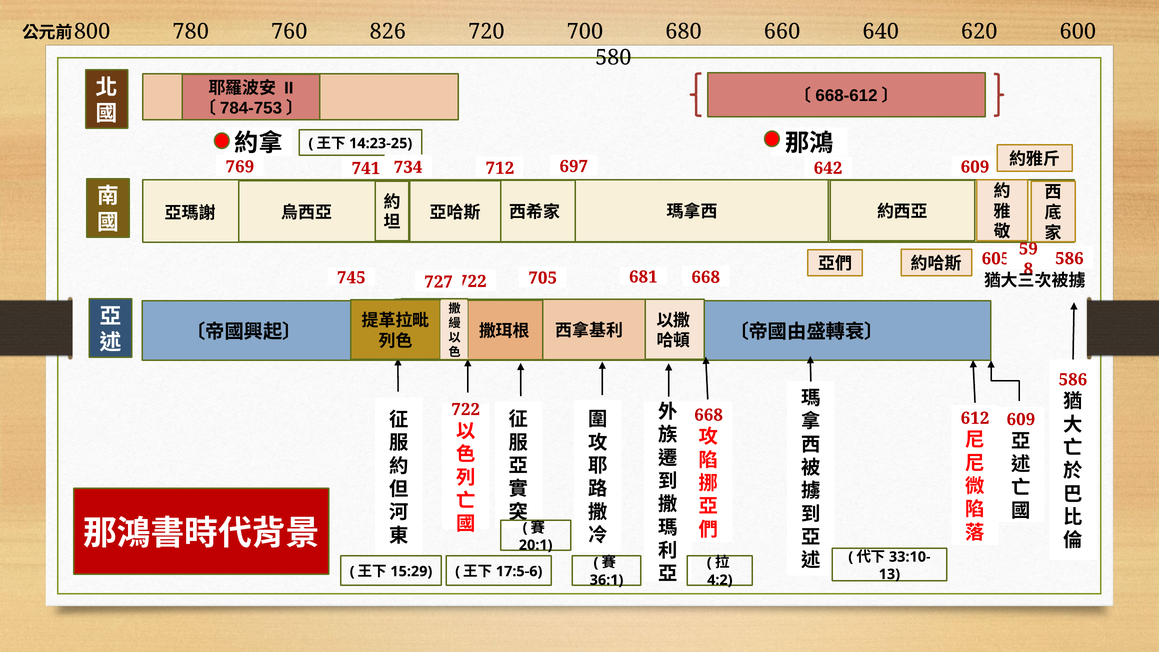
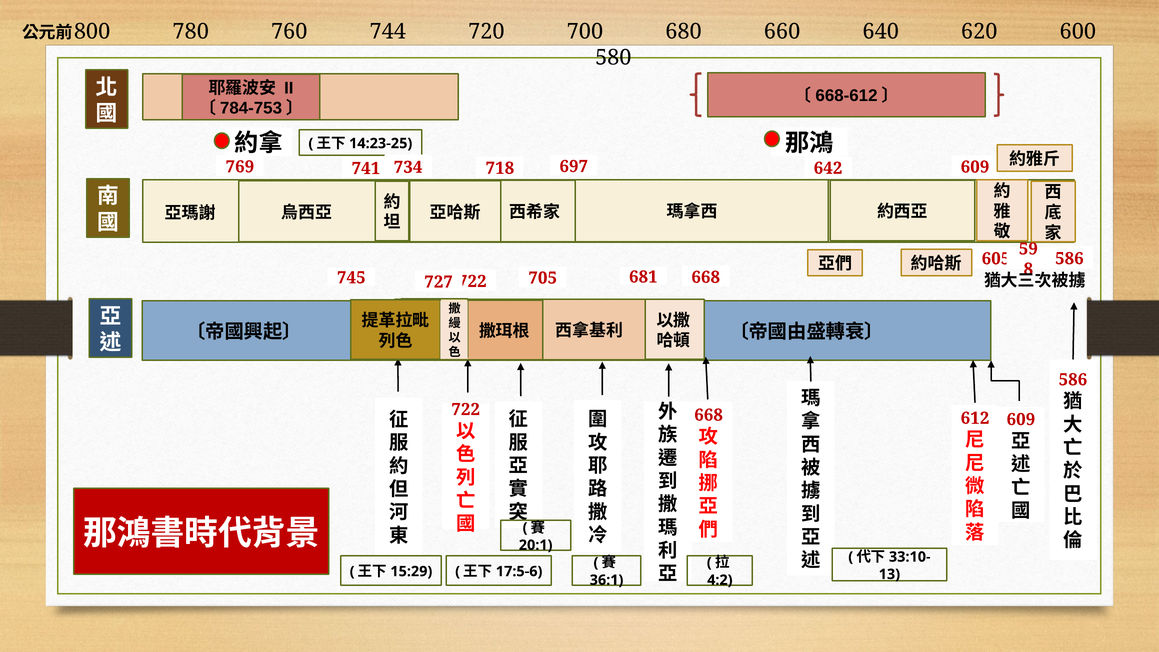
826: 826 -> 744
712: 712 -> 718
